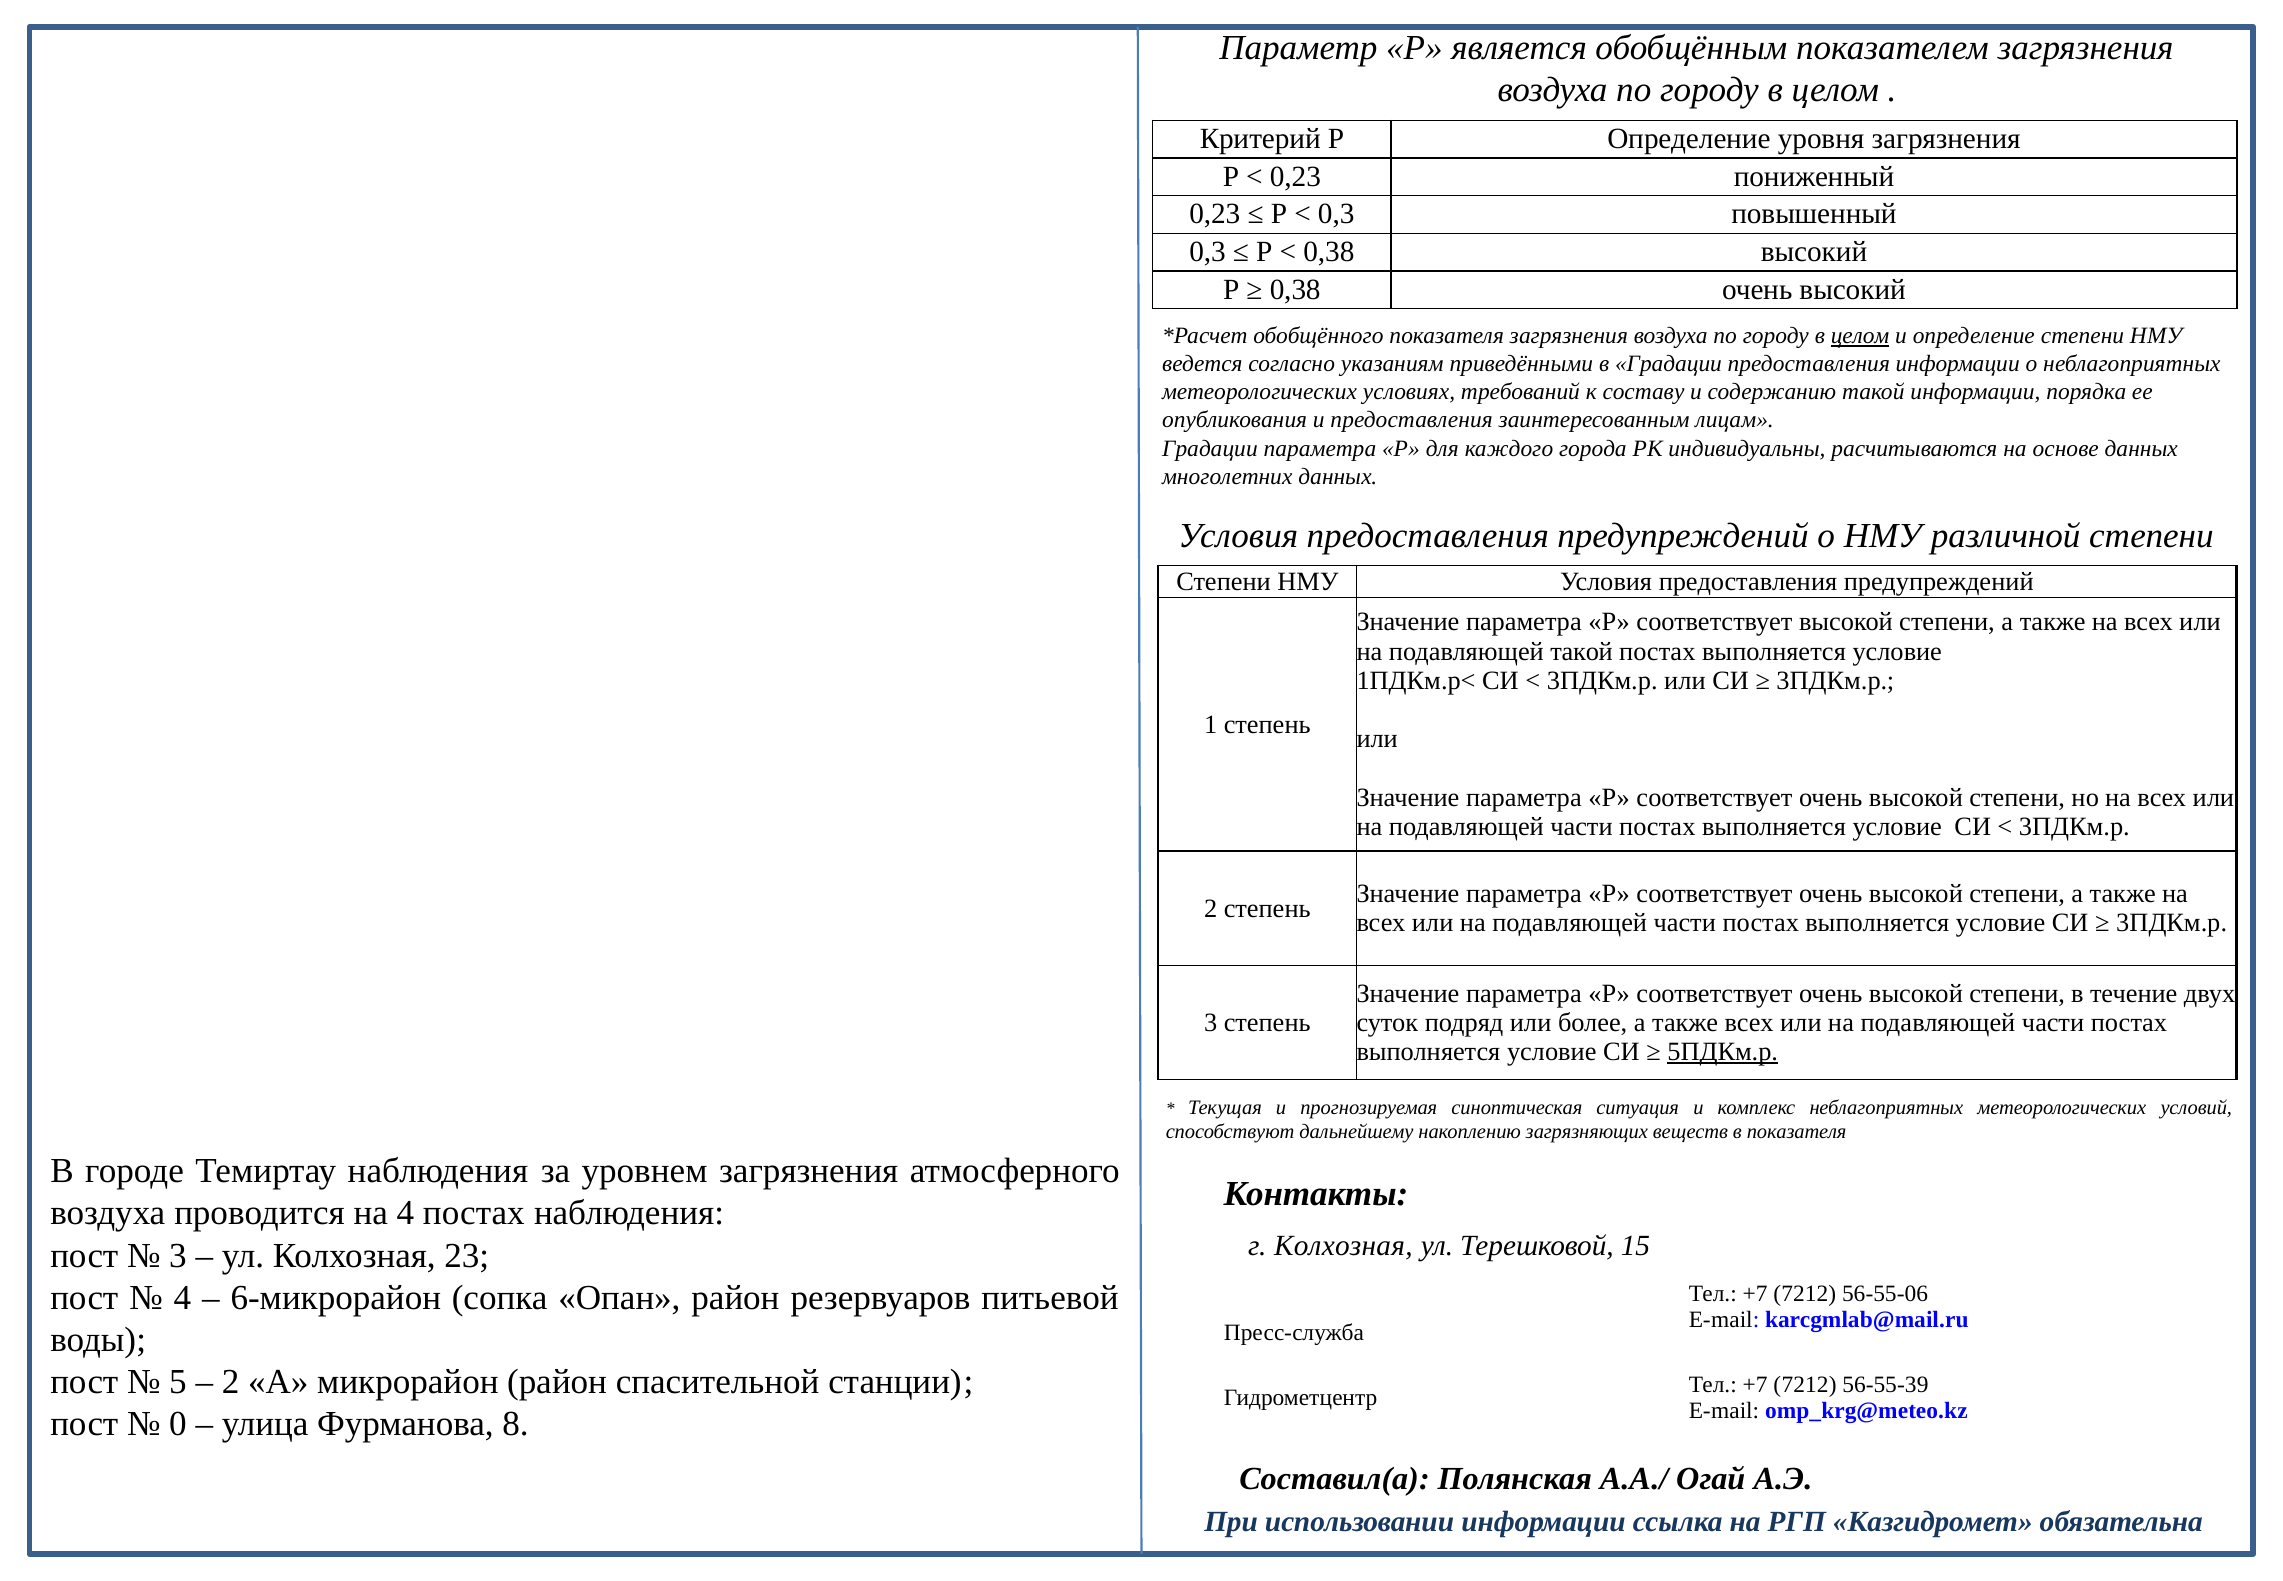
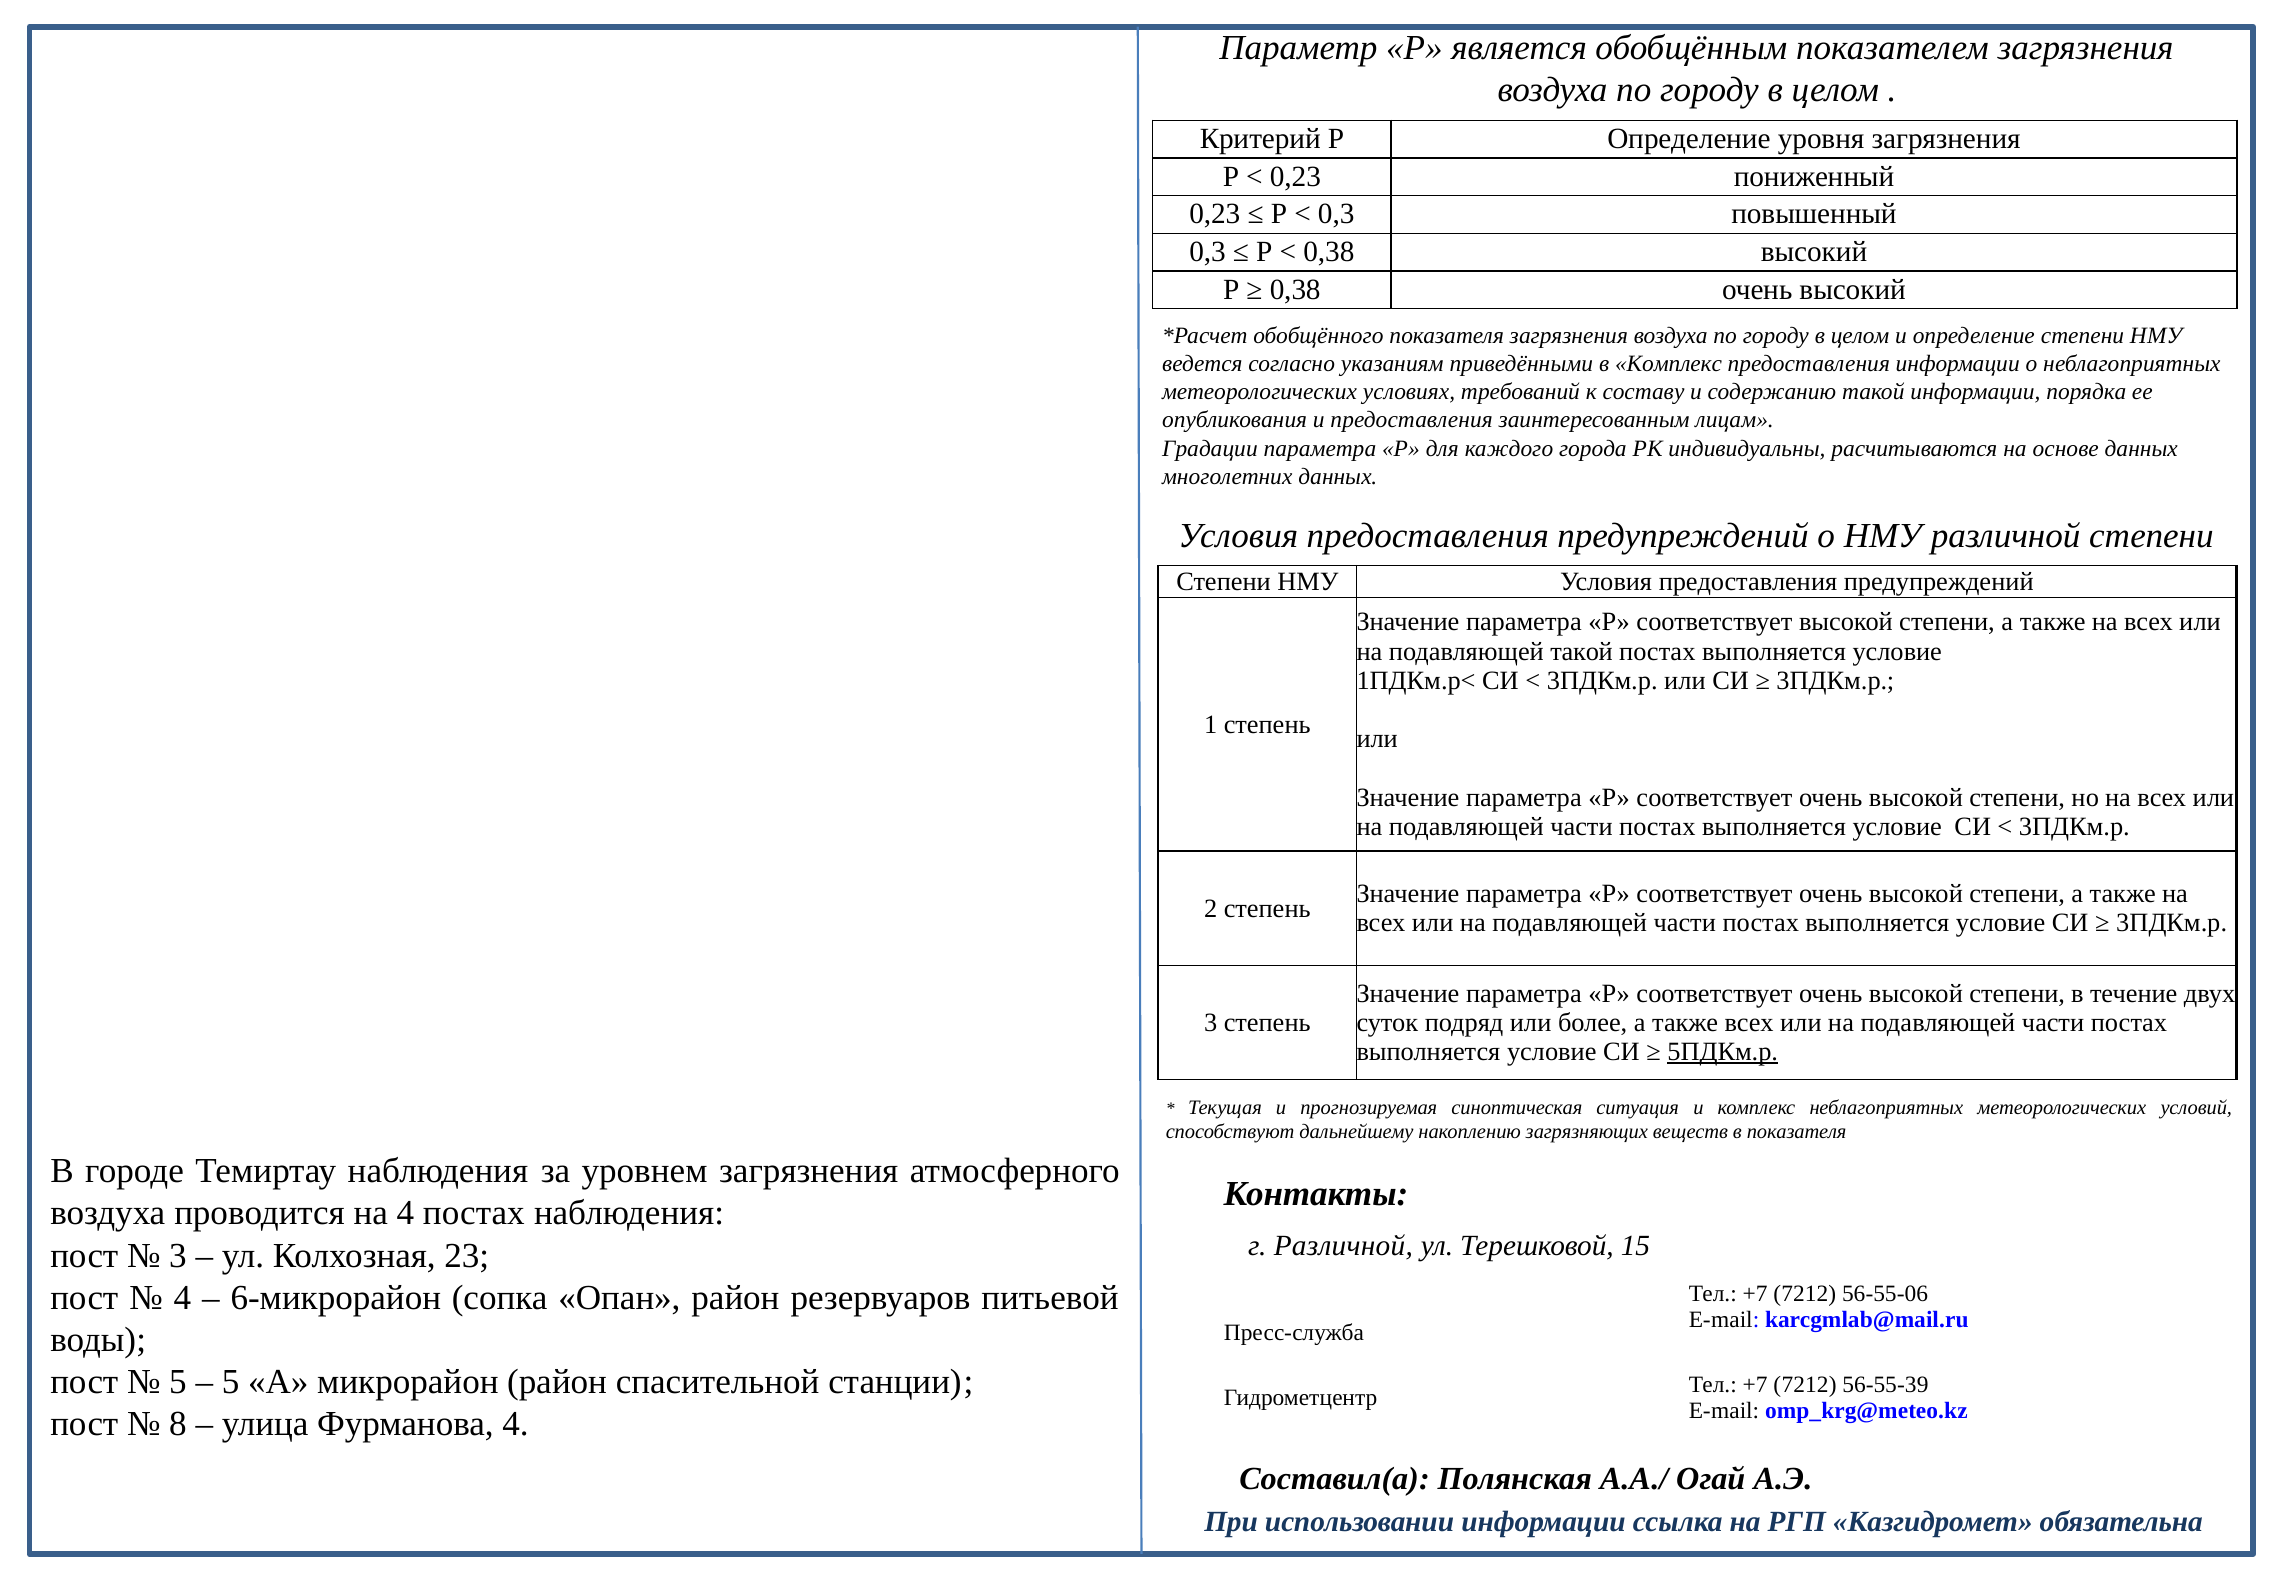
целом at (1860, 336) underline: present -> none
в Градации: Градации -> Комплекс
г Колхозная: Колхозная -> Различной
2 at (231, 1382): 2 -> 5
0: 0 -> 8
Фурманова 8: 8 -> 4
